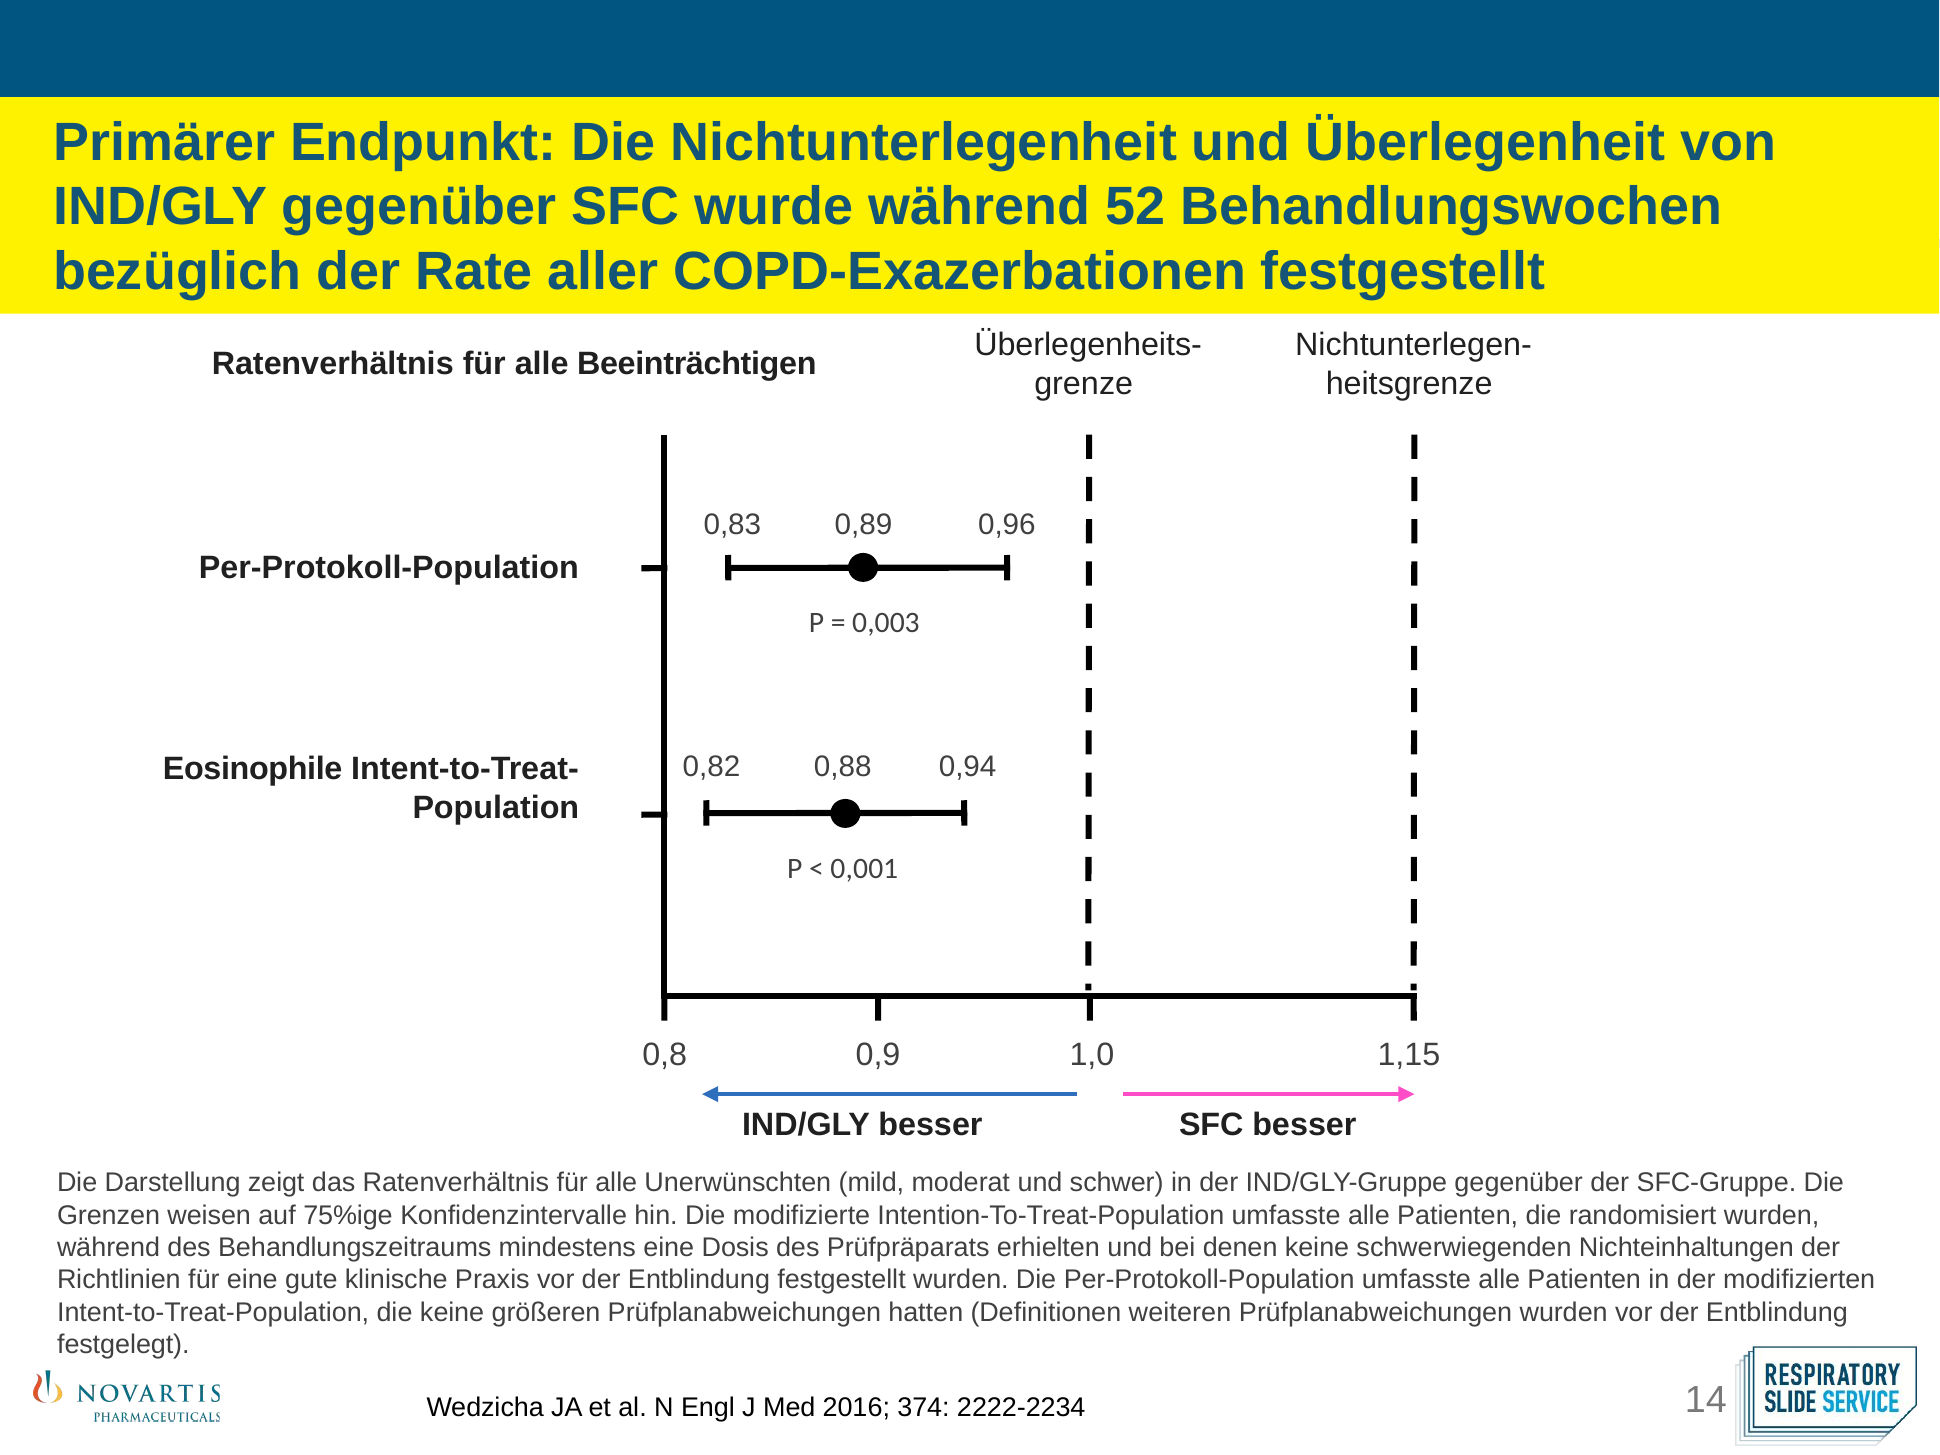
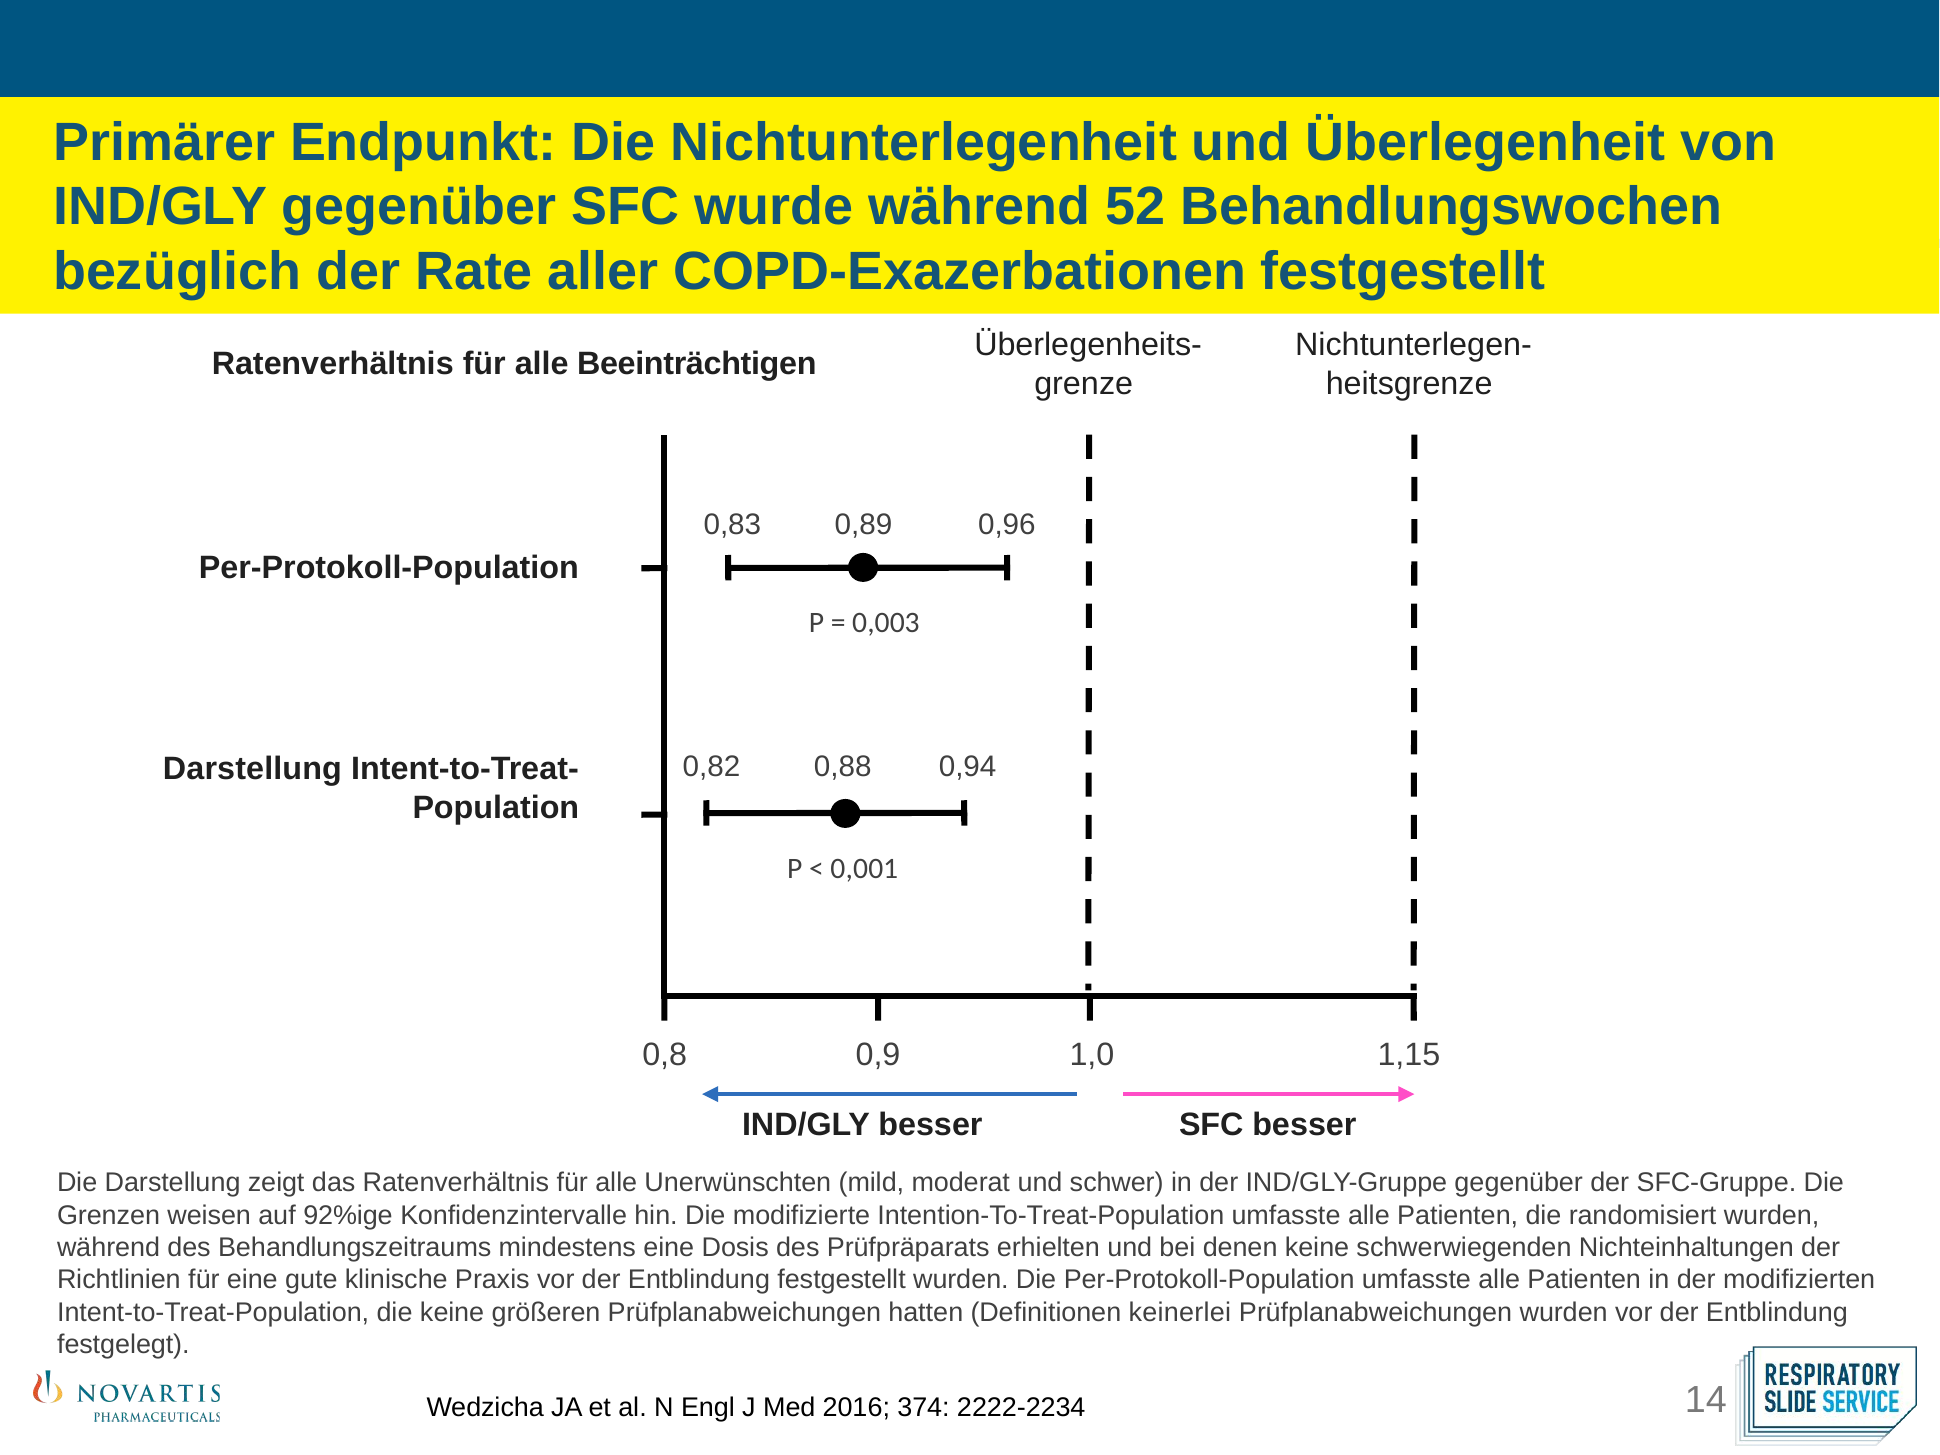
Eosinophile at (253, 769): Eosinophile -> Darstellung
75%ige: 75%ige -> 92%ige
weiteren: weiteren -> keinerlei
